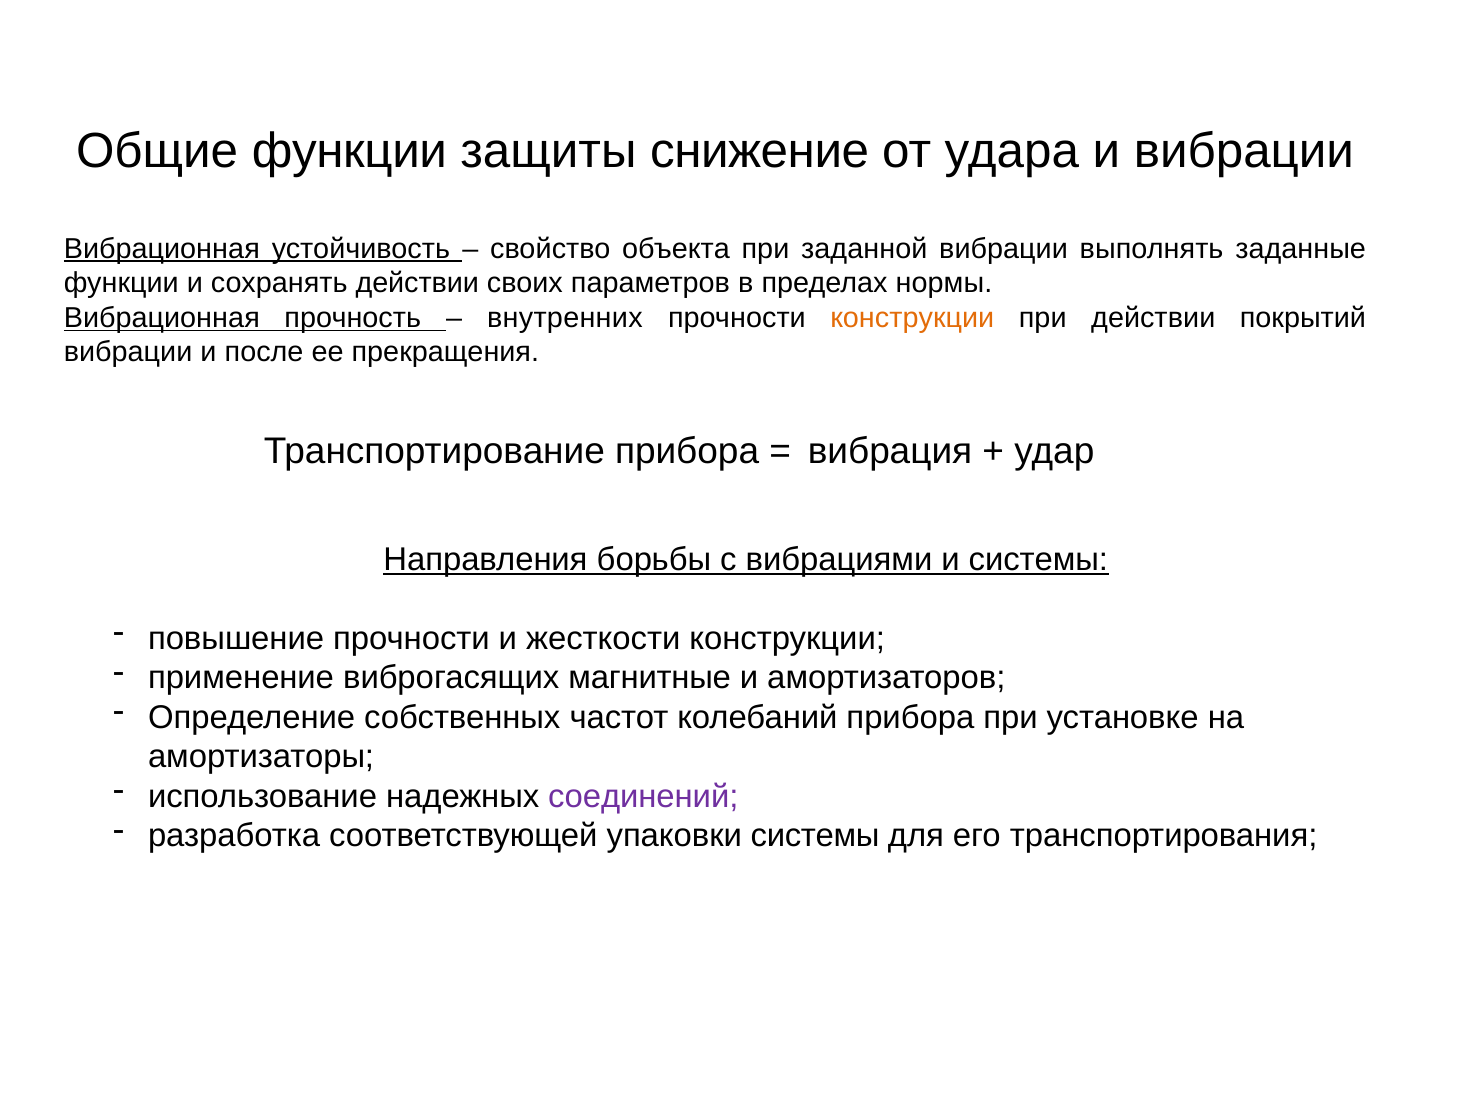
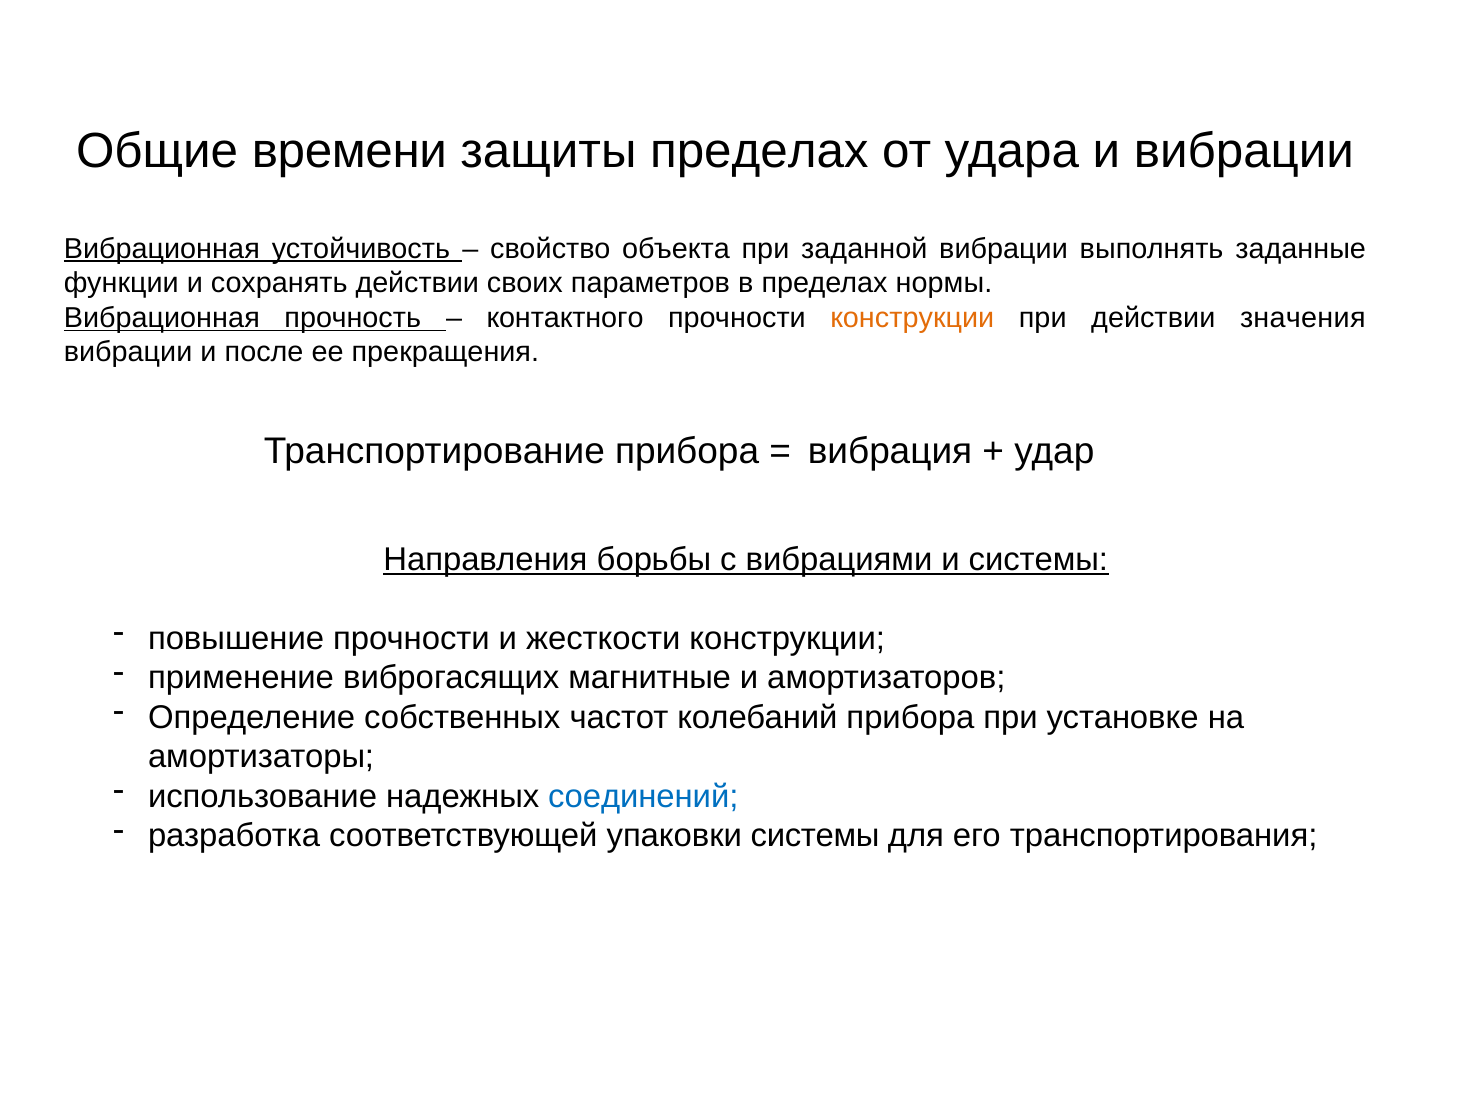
Общие функции: функции -> времени
защиты снижение: снижение -> пределах
внутренних: внутренних -> контактного
покрытий: покрытий -> значения
соединений colour: purple -> blue
